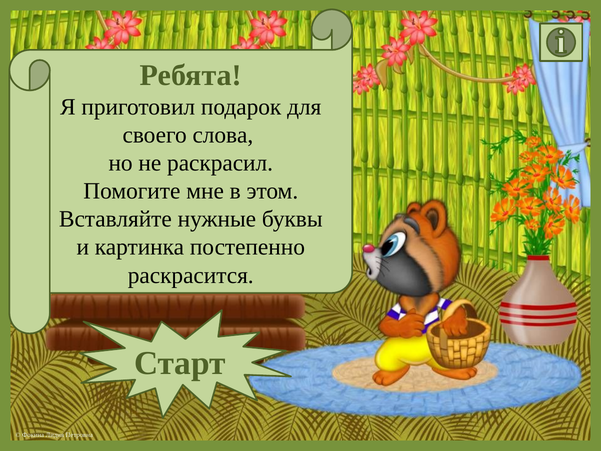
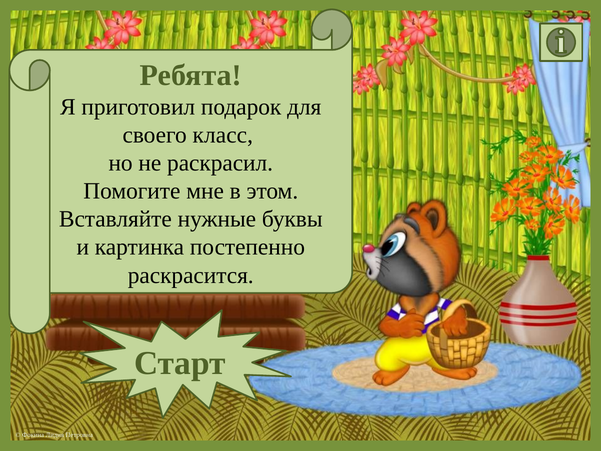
слова: слова -> класс
